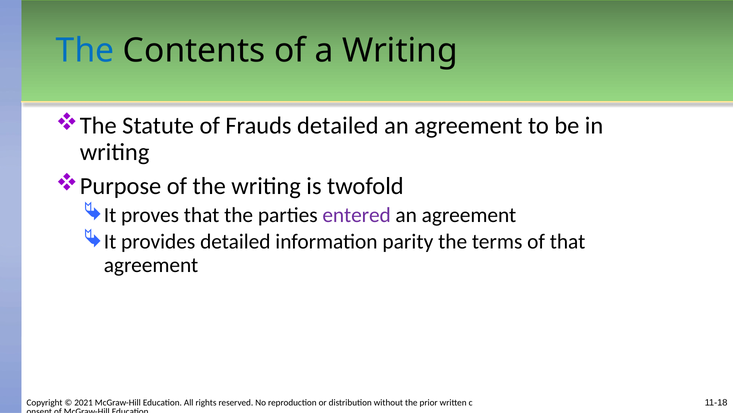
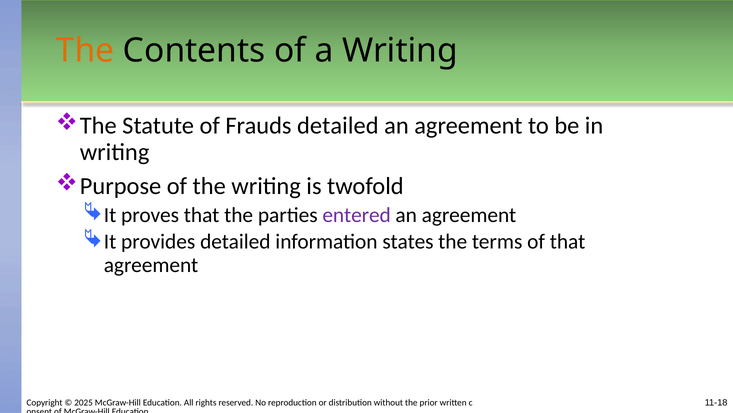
The at (85, 51) colour: blue -> orange
parity: parity -> states
2021: 2021 -> 2025
